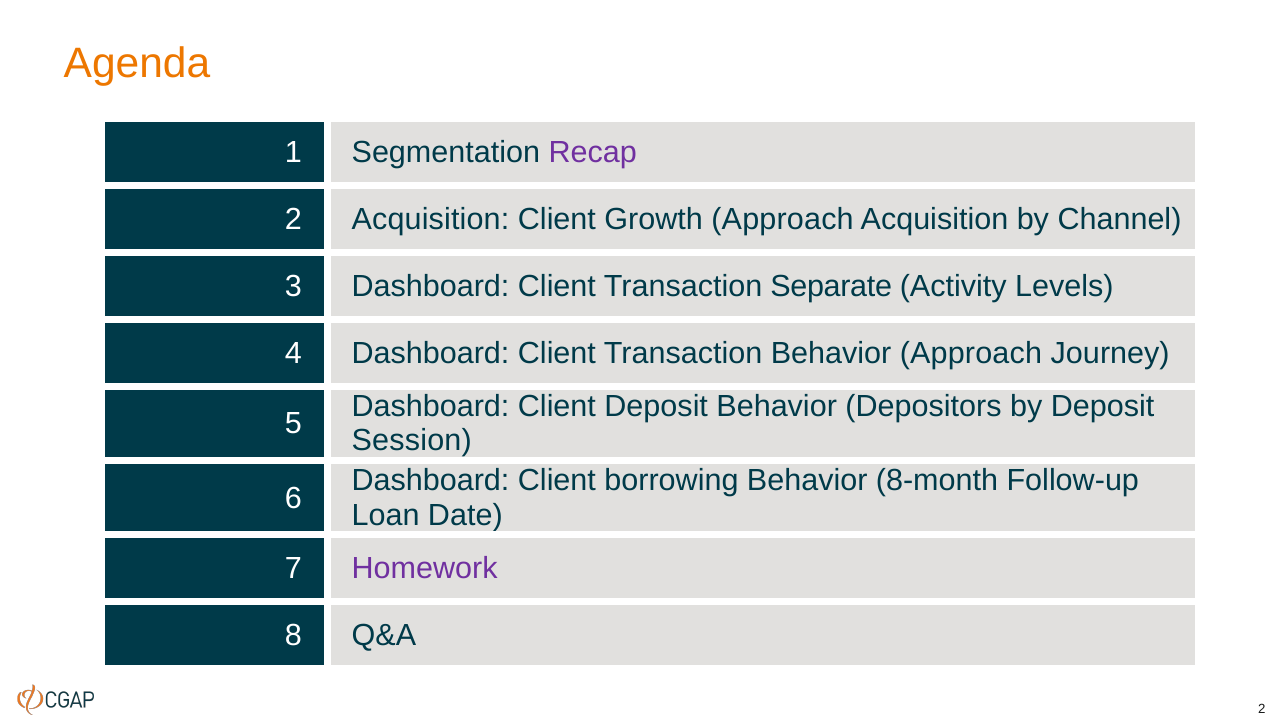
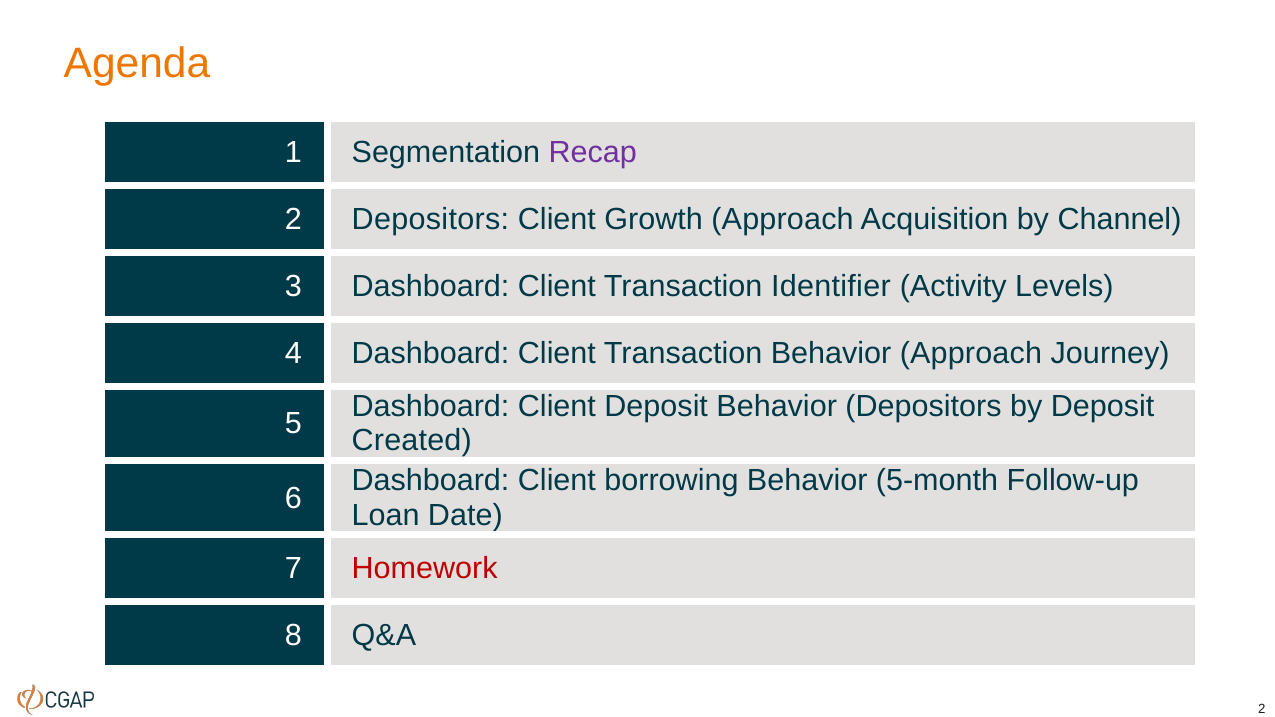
2 Acquisition: Acquisition -> Depositors
Separate: Separate -> Identifier
Session: Session -> Created
8-month: 8-month -> 5-month
Homework colour: purple -> red
